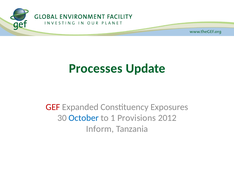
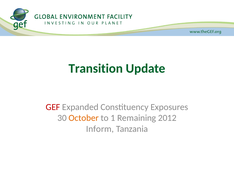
Processes: Processes -> Transition
October colour: blue -> orange
Provisions: Provisions -> Remaining
